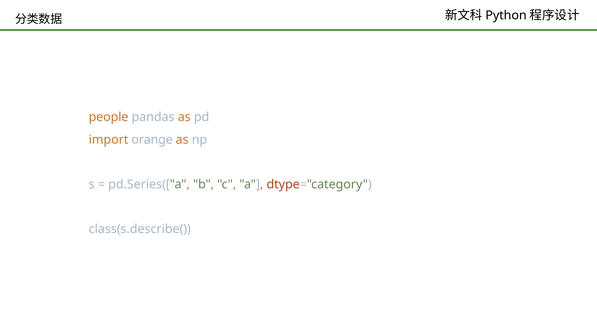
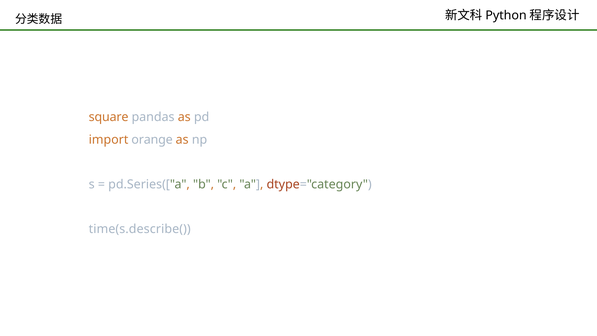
people: people -> square
class(s.describe(: class(s.describe( -> time(s.describe(
